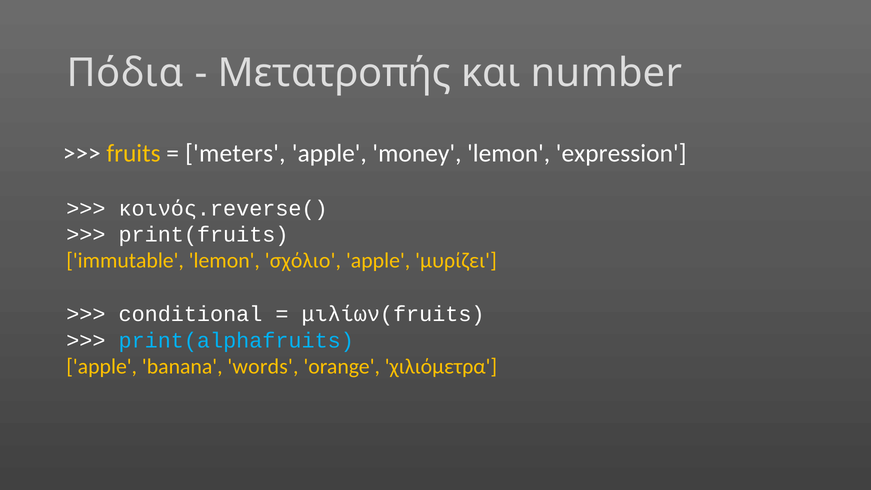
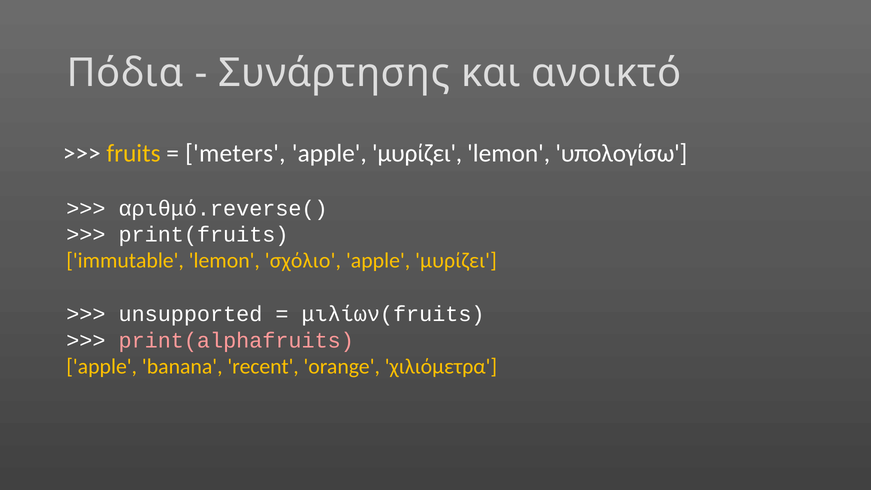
Μετατροπής: Μετατροπής -> Συνάρτησης
number: number -> ανοικτό
money at (417, 153): money -> μυρίζει
expression: expression -> υπολογίσω
κοινός.reverse(: κοινός.reverse( -> αριθμό.reverse(
conditional: conditional -> unsupported
print(alphafruits colour: light blue -> pink
words: words -> recent
